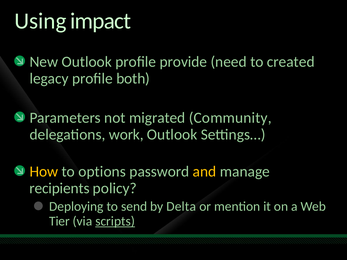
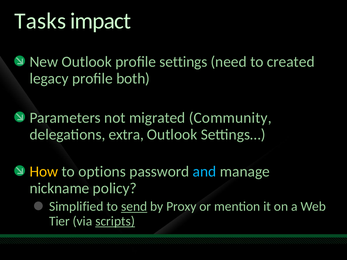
Using: Using -> Tasks
provide: provide -> settings
work: work -> extra
and colour: yellow -> light blue
recipients: recipients -> nickname
Deploying: Deploying -> Simplified
send underline: none -> present
Delta: Delta -> Proxy
